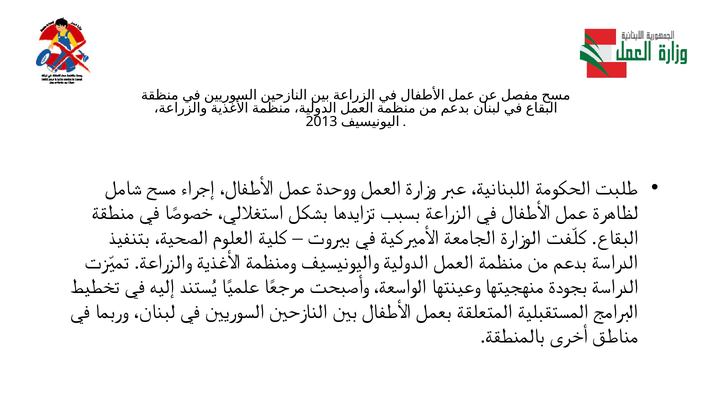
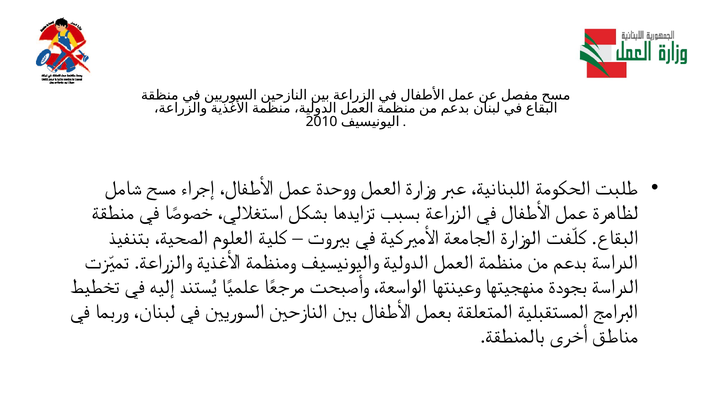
2013: 2013 -> 2010
